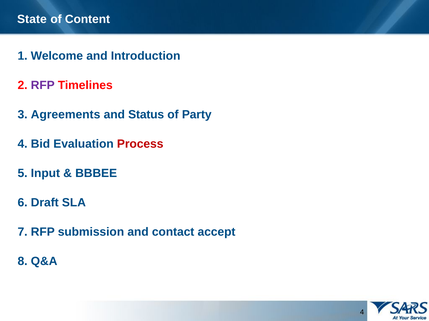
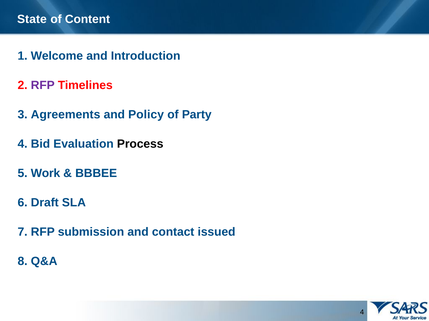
Status: Status -> Policy
Process colour: red -> black
Input: Input -> Work
accept: accept -> issued
